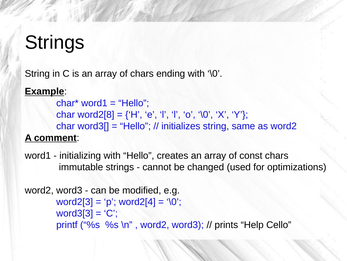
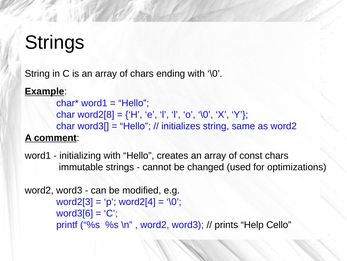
word3[3: word3[3 -> word3[6
